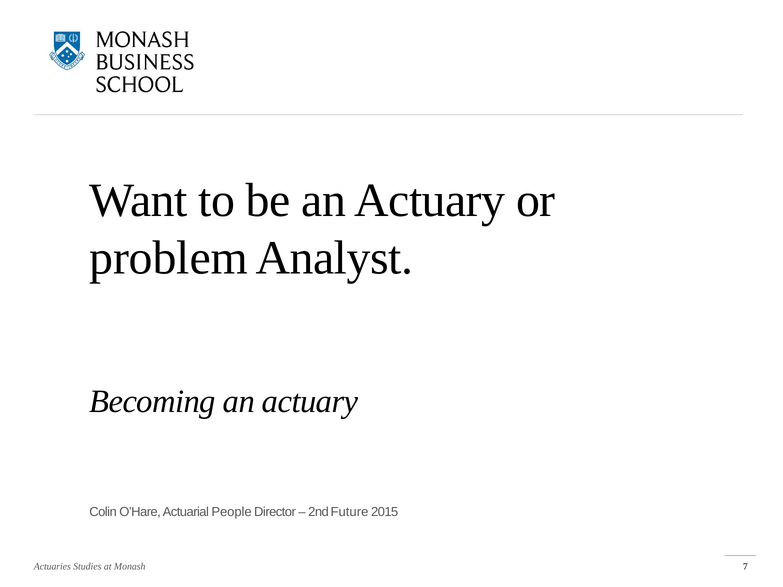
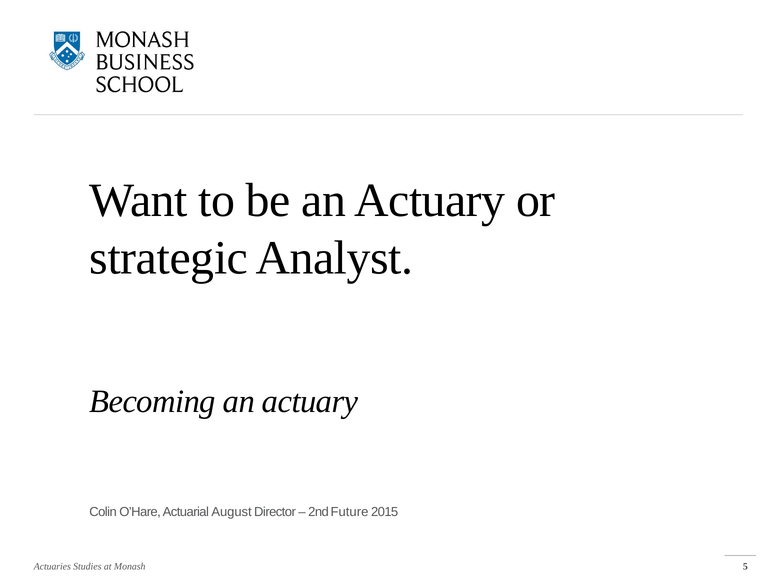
problem: problem -> strategic
People: People -> August
7: 7 -> 5
